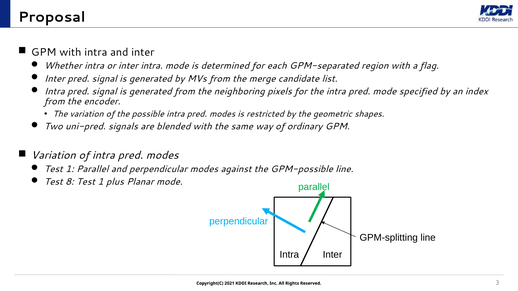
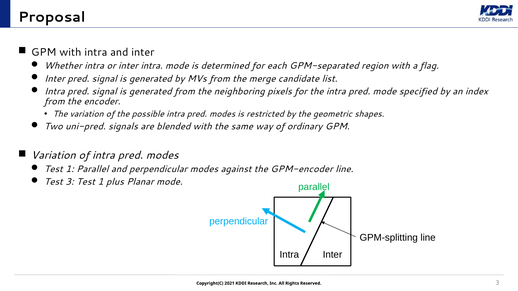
GPM-possible: GPM-possible -> GPM-encoder
Test 8: 8 -> 3
